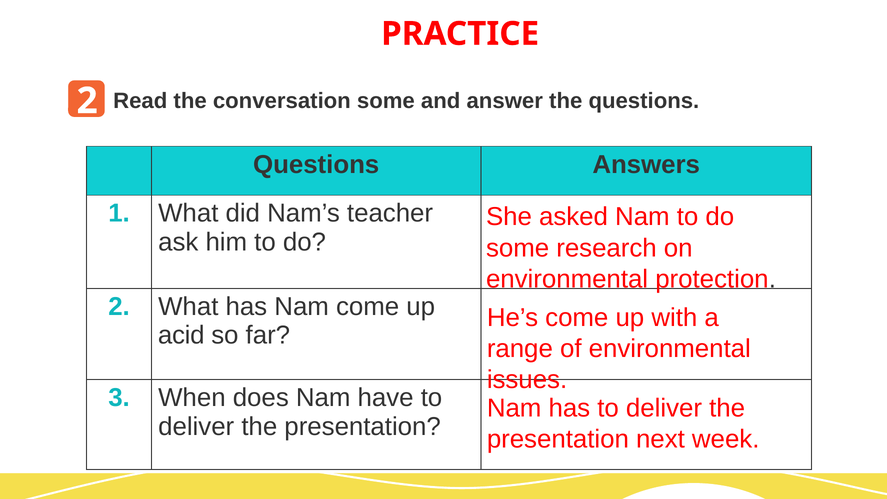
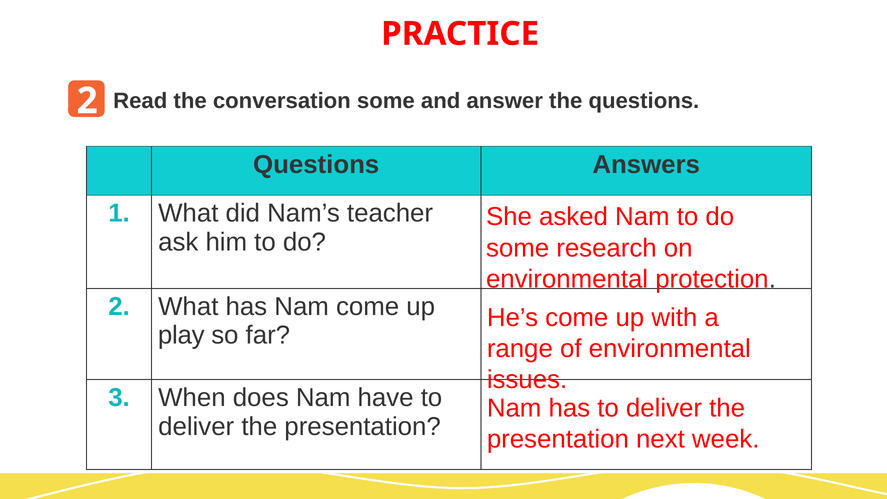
acid: acid -> play
